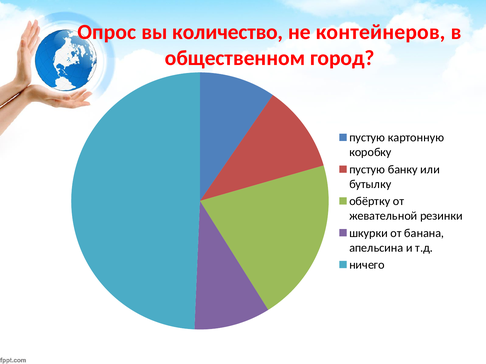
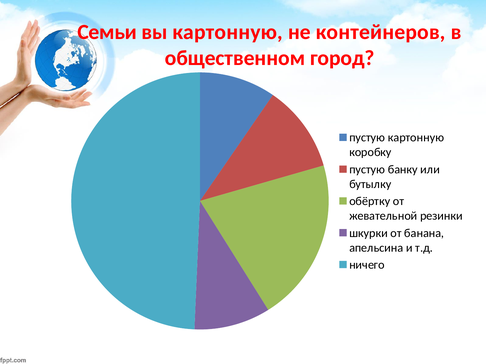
Опрос: Опрос -> Семьи
вы количество: количество -> картонную
